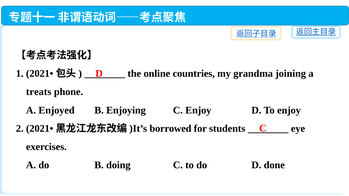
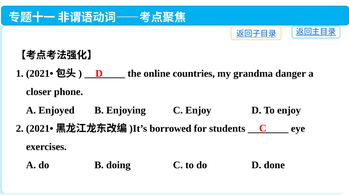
joining: joining -> danger
treats: treats -> closer
